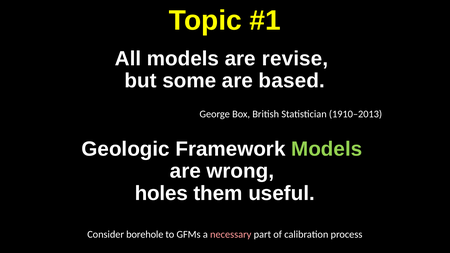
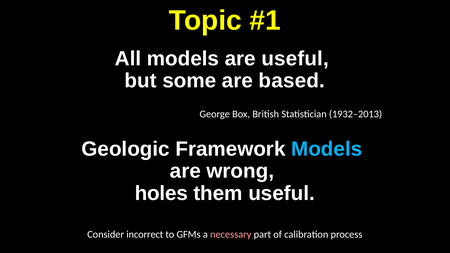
are revise: revise -> useful
1910–2013: 1910–2013 -> 1932–2013
Models at (327, 149) colour: light green -> light blue
borehole: borehole -> incorrect
